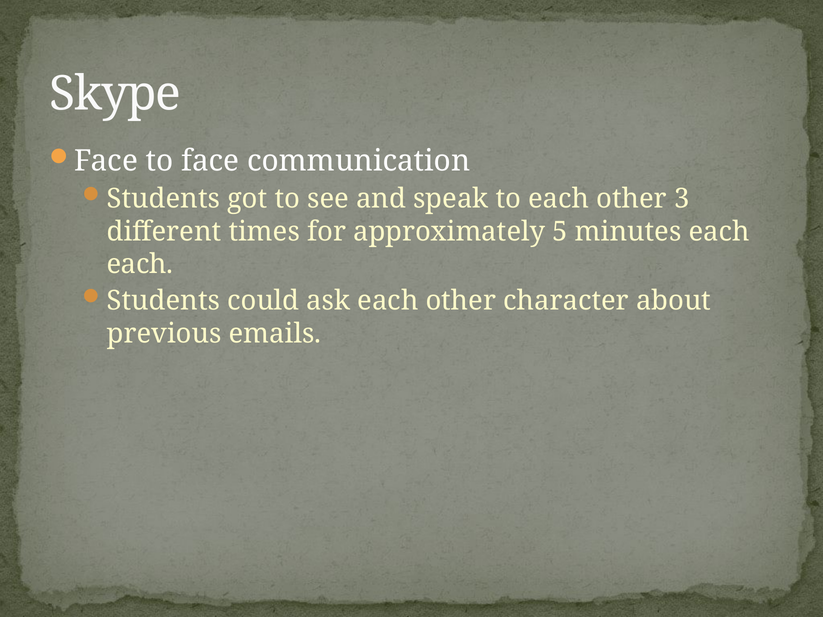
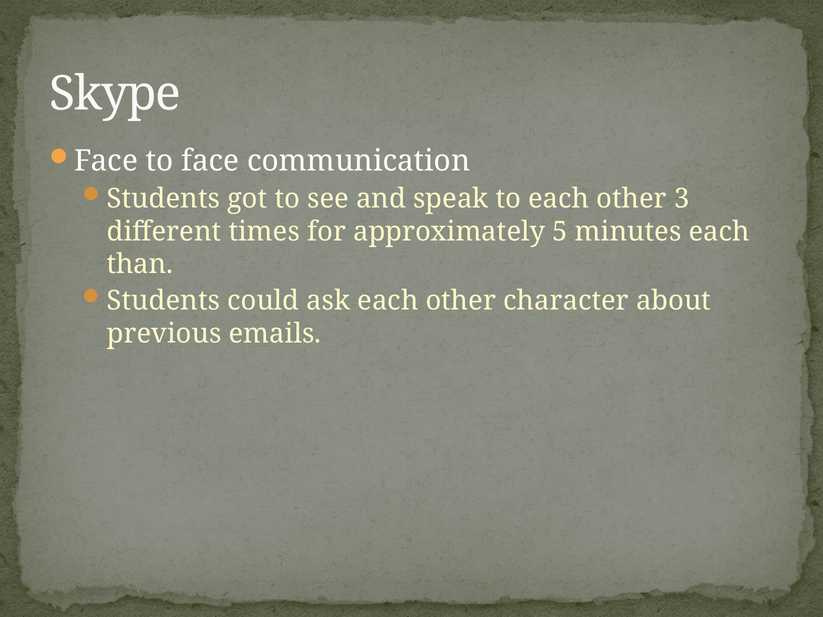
each at (140, 265): each -> than
